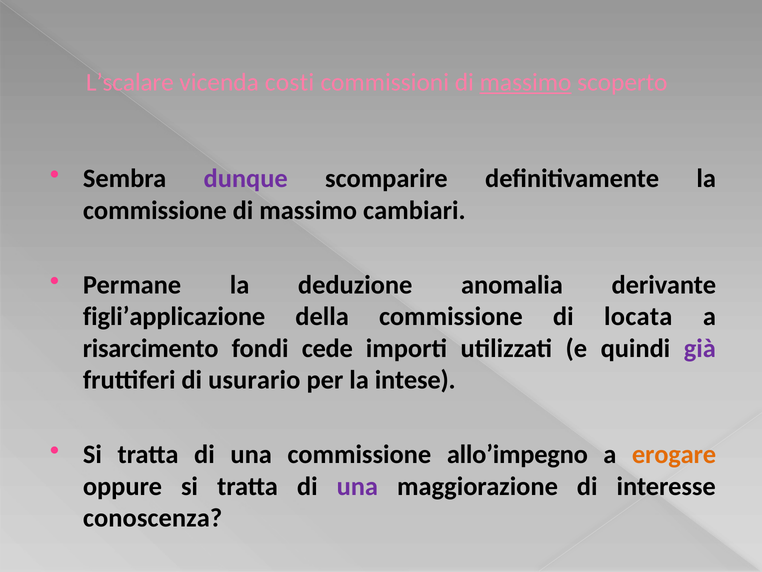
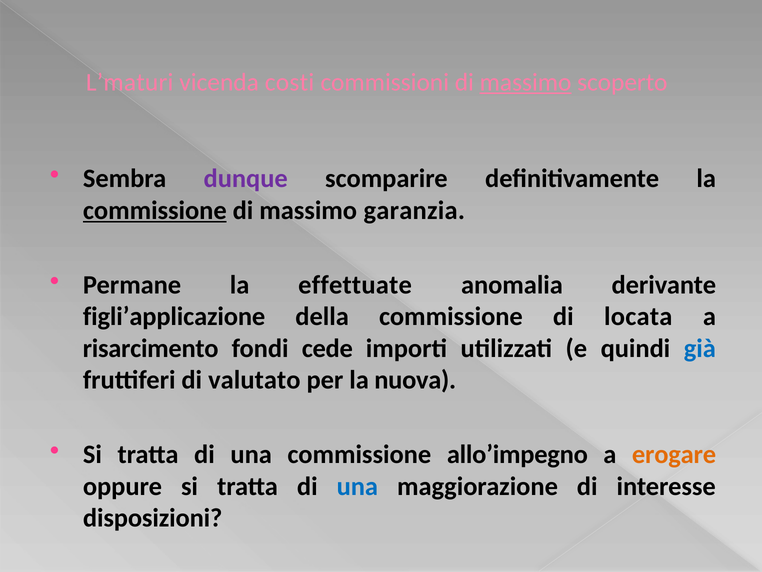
L’scalare: L’scalare -> L’maturi
commissione at (155, 210) underline: none -> present
cambiari: cambiari -> garanzia
deduzione: deduzione -> effettuate
già colour: purple -> blue
usurario: usurario -> valutato
intese: intese -> nuova
una at (357, 486) colour: purple -> blue
conoscenza: conoscenza -> disposizioni
